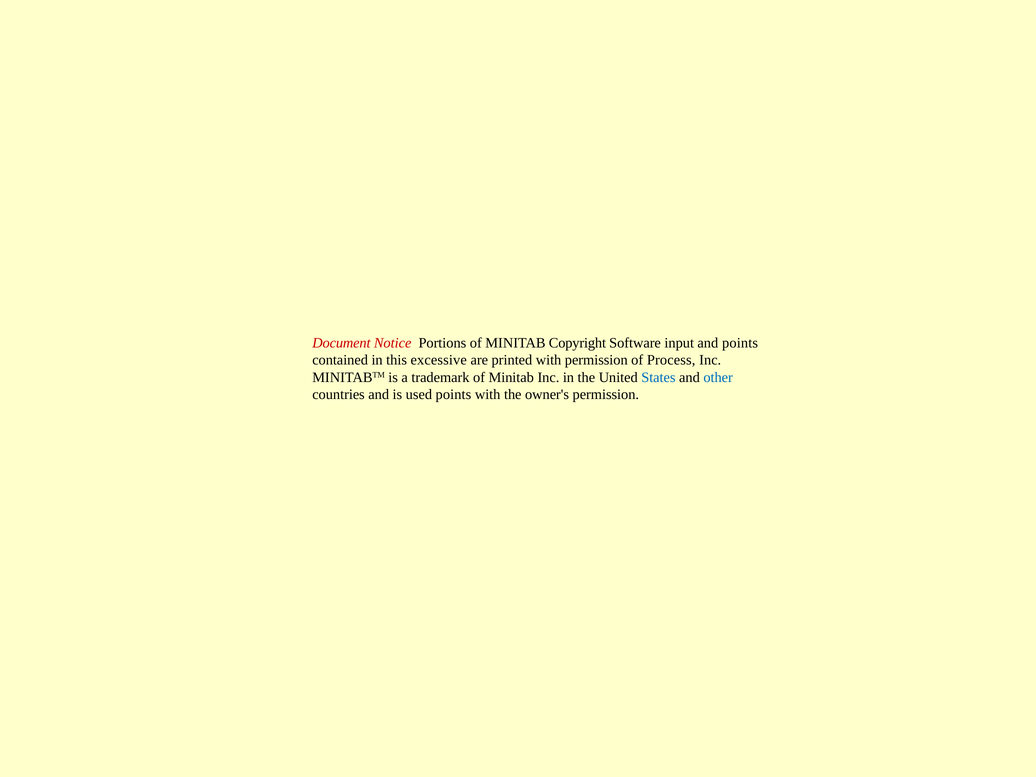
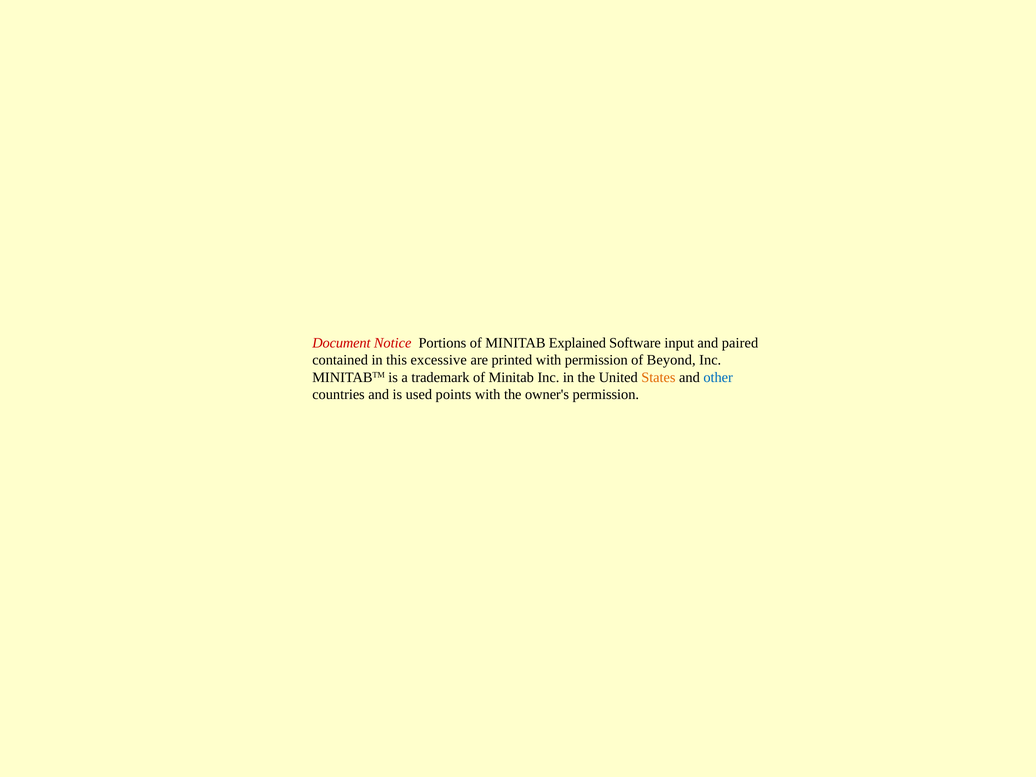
Copyright: Copyright -> Explained
and points: points -> paired
Process: Process -> Beyond
States colour: blue -> orange
